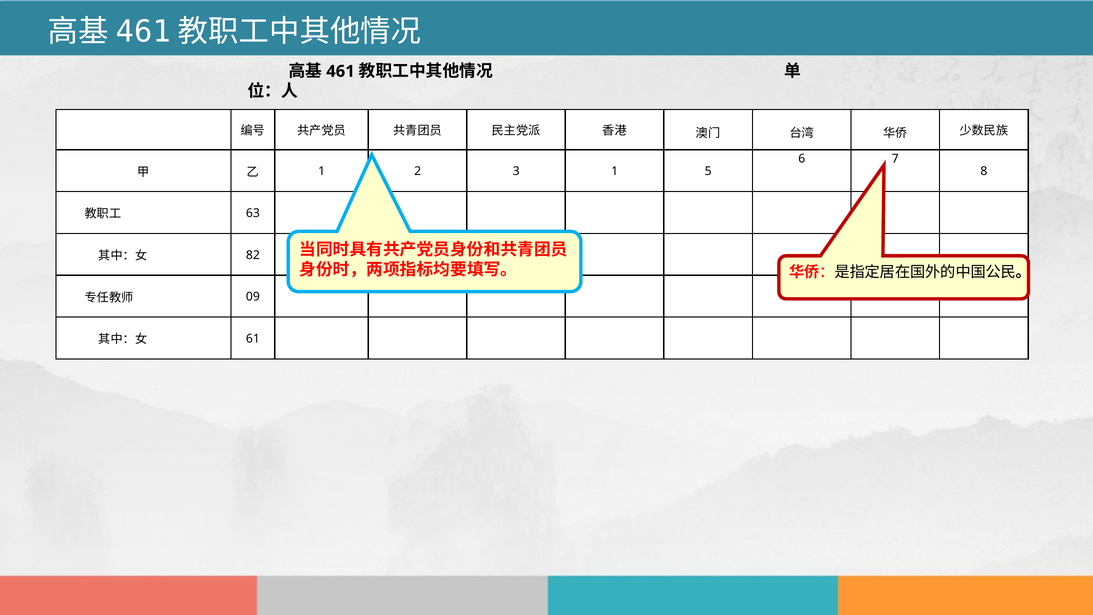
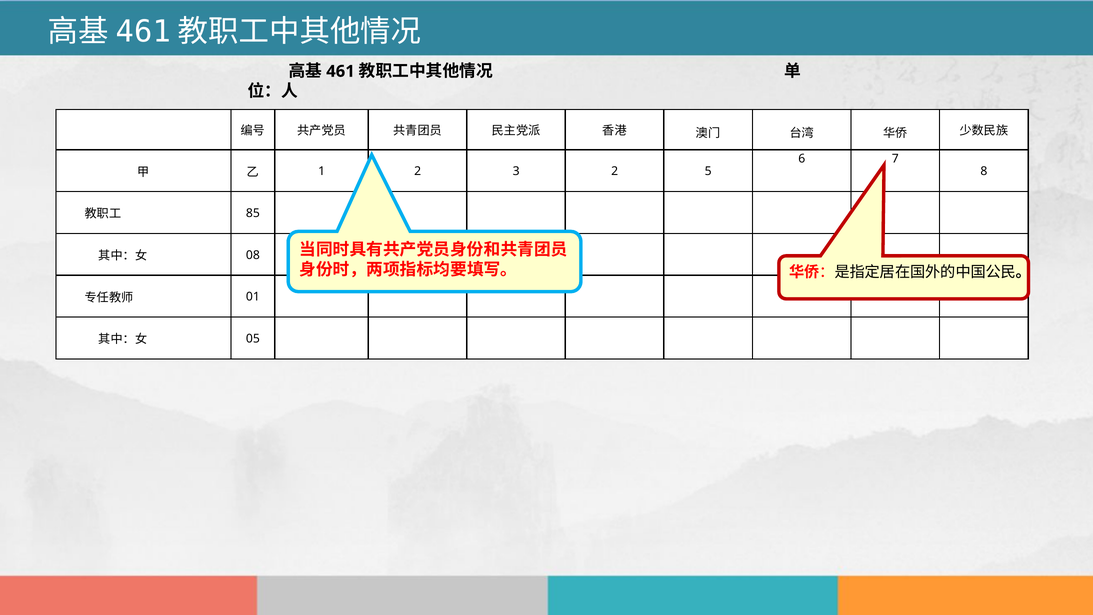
1 at (615, 171): 1 -> 2
63: 63 -> 85
82: 82 -> 08
09: 09 -> 01
61: 61 -> 05
